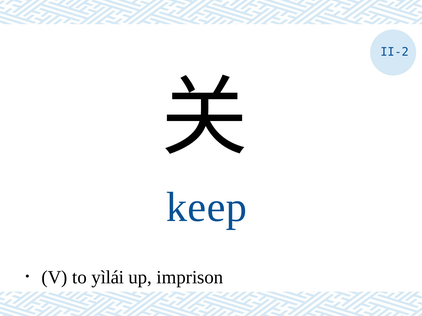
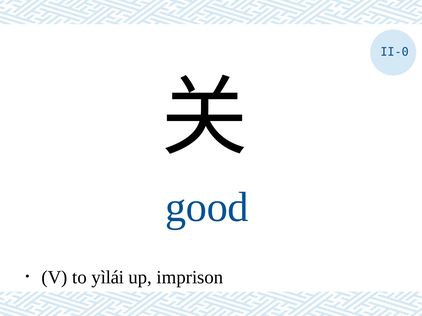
II-2: II-2 -> II-0
keep: keep -> good
